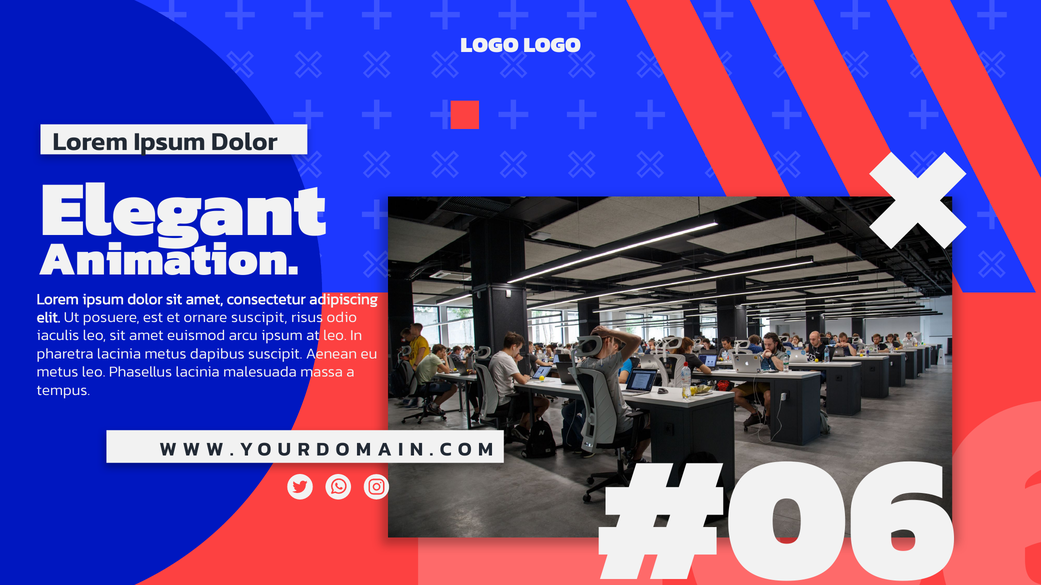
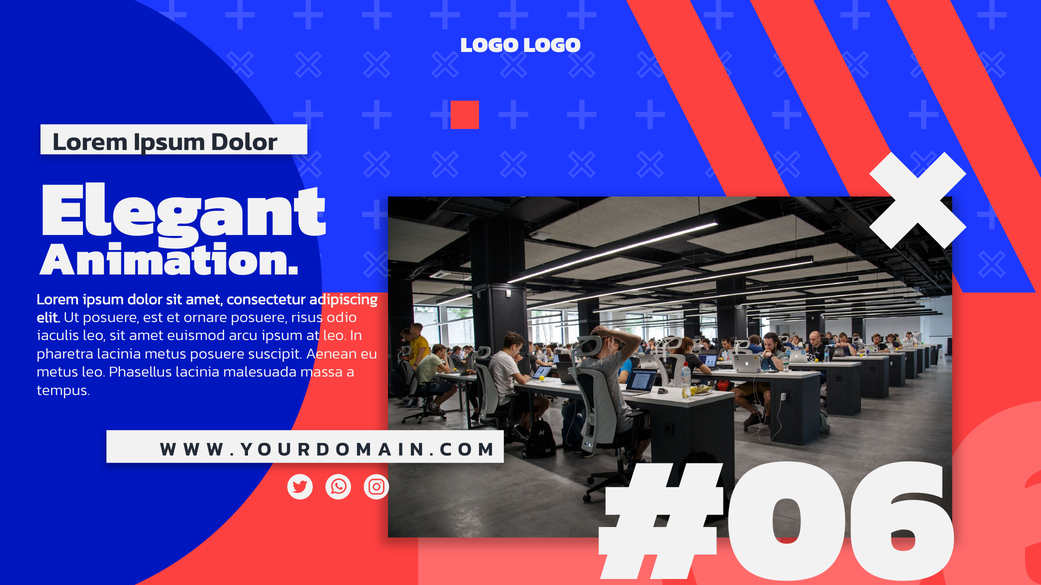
ornare suscipit: suscipit -> posuere
metus dapibus: dapibus -> posuere
